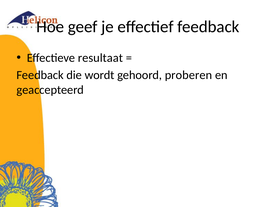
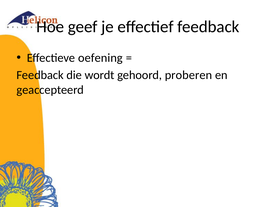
resultaat: resultaat -> oefening
